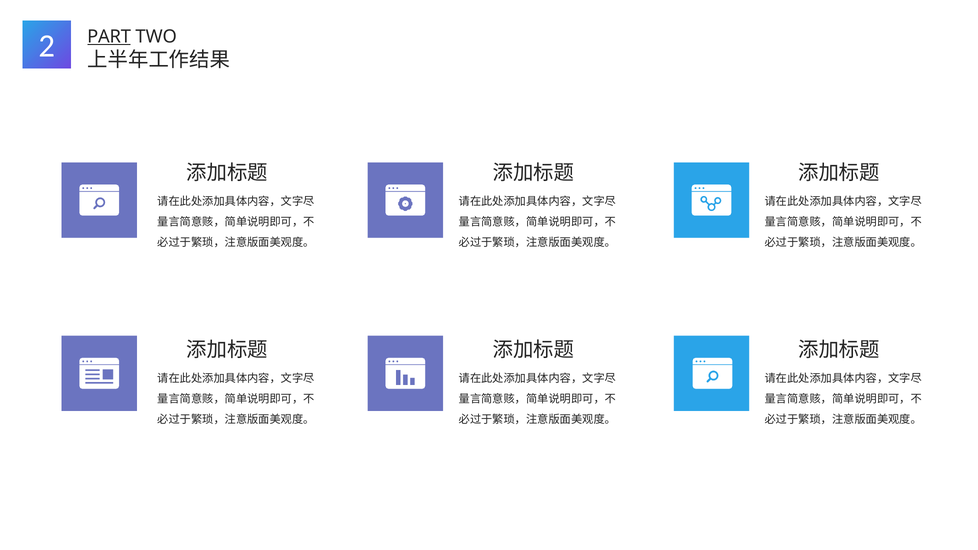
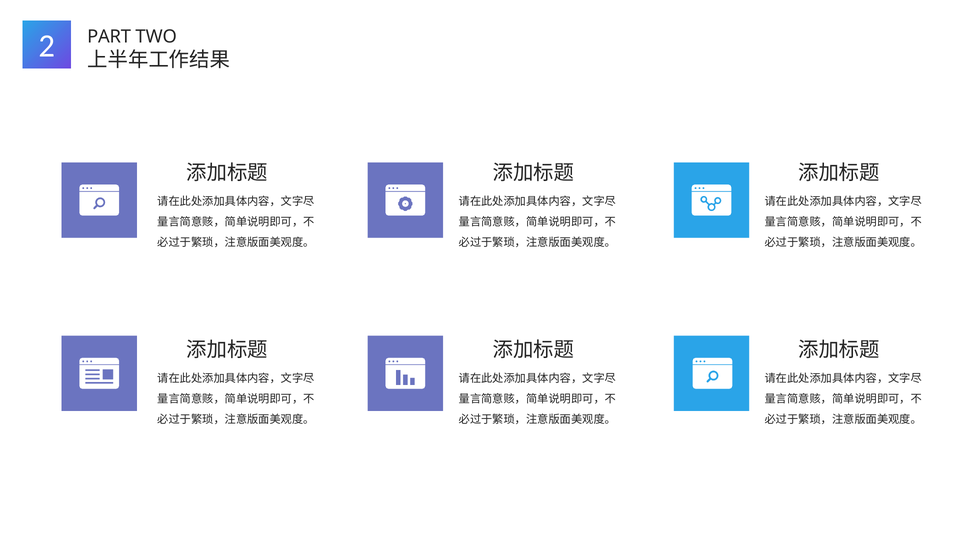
PART underline: present -> none
